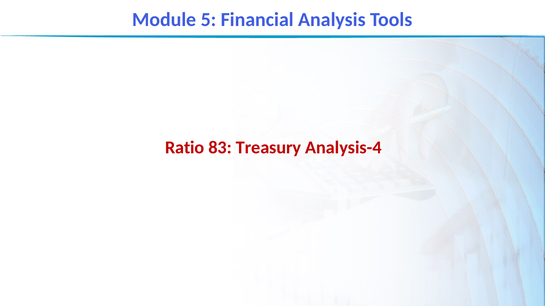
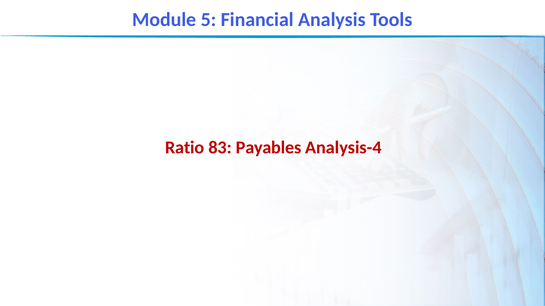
Treasury: Treasury -> Payables
